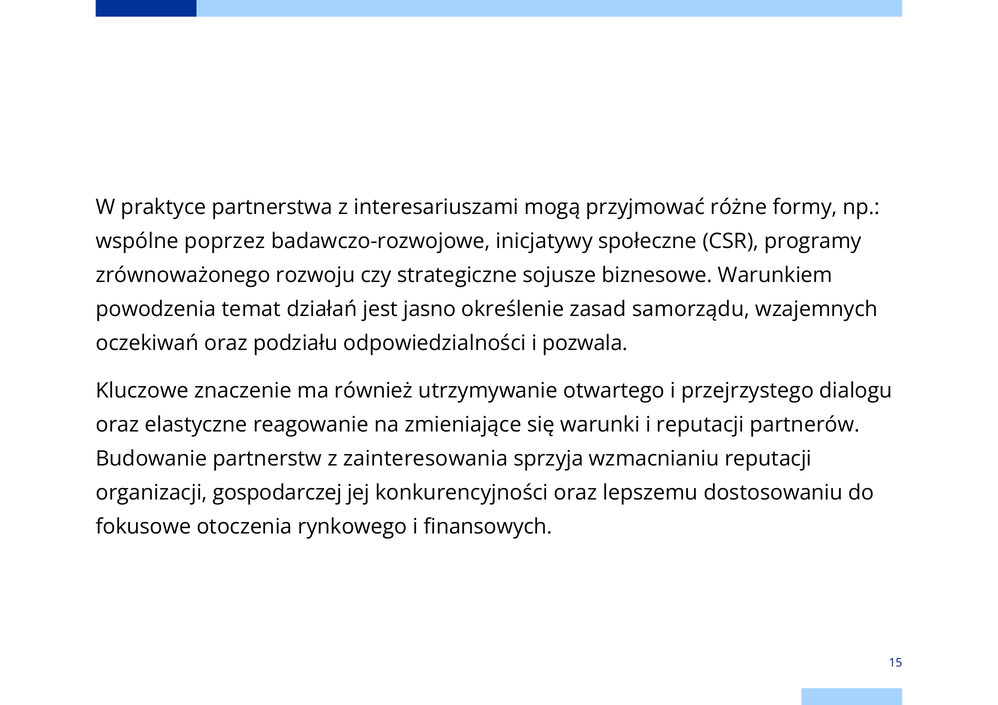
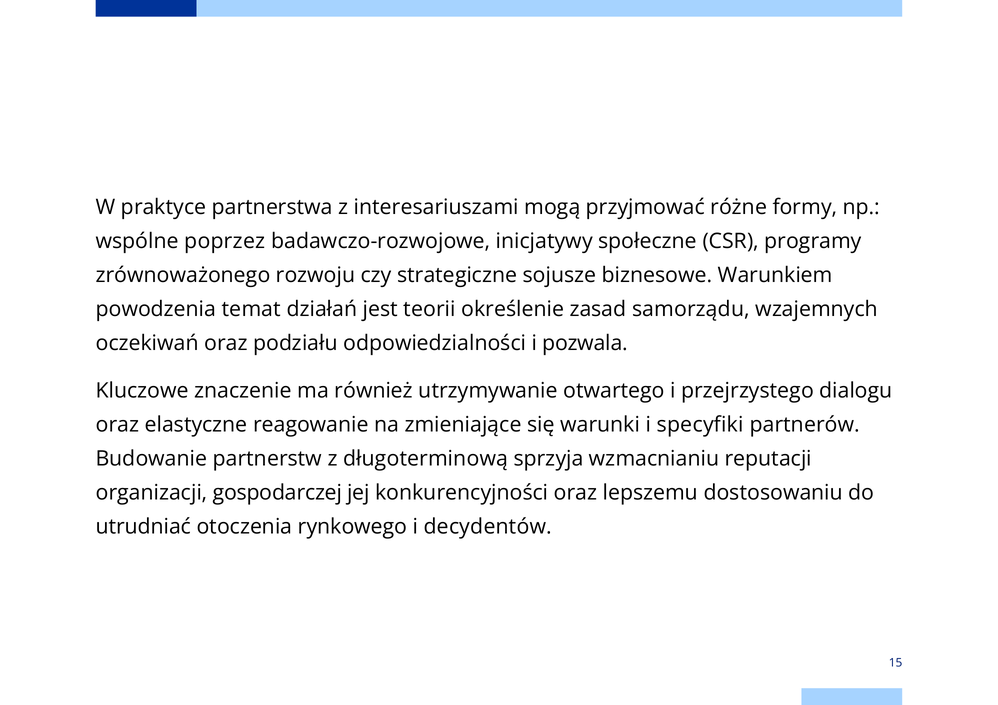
jasno: jasno -> teorii
i reputacji: reputacji -> specyfiki
zainteresowania: zainteresowania -> długoterminową
fokusowe: fokusowe -> utrudniać
finansowych: finansowych -> decydentów
